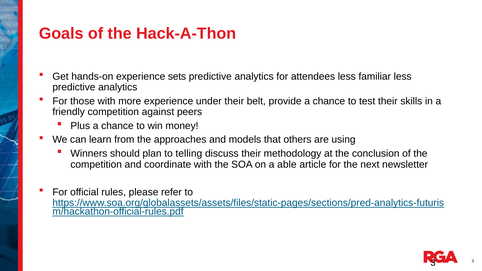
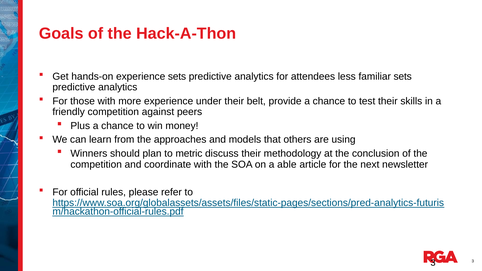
familiar less: less -> sets
telling: telling -> metric
